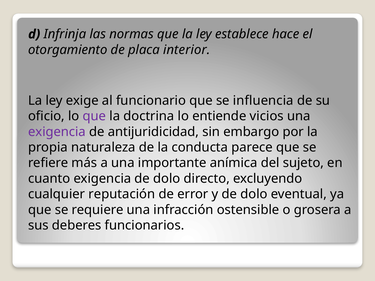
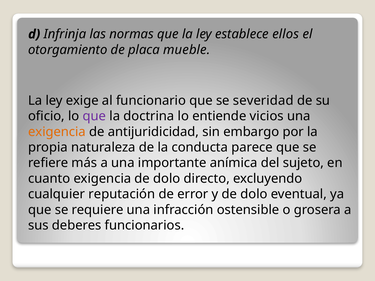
hace: hace -> ellos
interior: interior -> mueble
influencia: influencia -> severidad
exigencia at (57, 132) colour: purple -> orange
